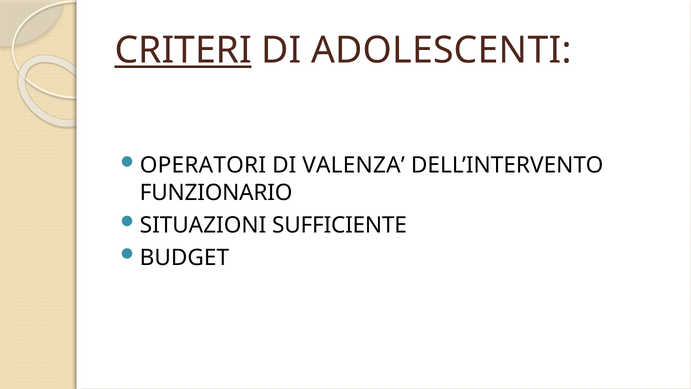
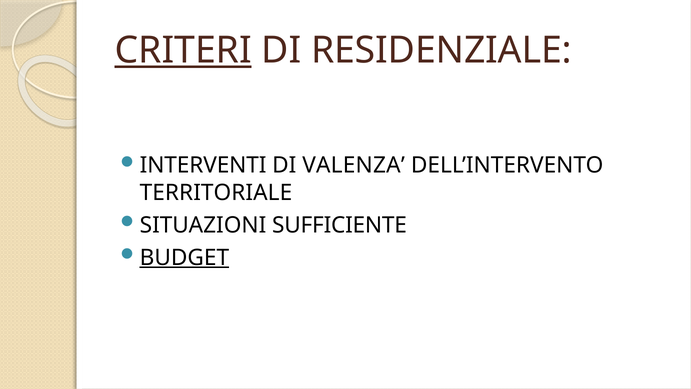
ADOLESCENTI: ADOLESCENTI -> RESIDENZIALE
OPERATORI: OPERATORI -> INTERVENTI
FUNZIONARIO: FUNZIONARIO -> TERRITORIALE
BUDGET underline: none -> present
